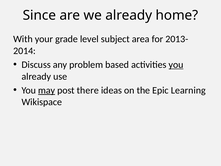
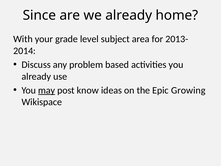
you at (176, 65) underline: present -> none
there: there -> know
Learning: Learning -> Growing
